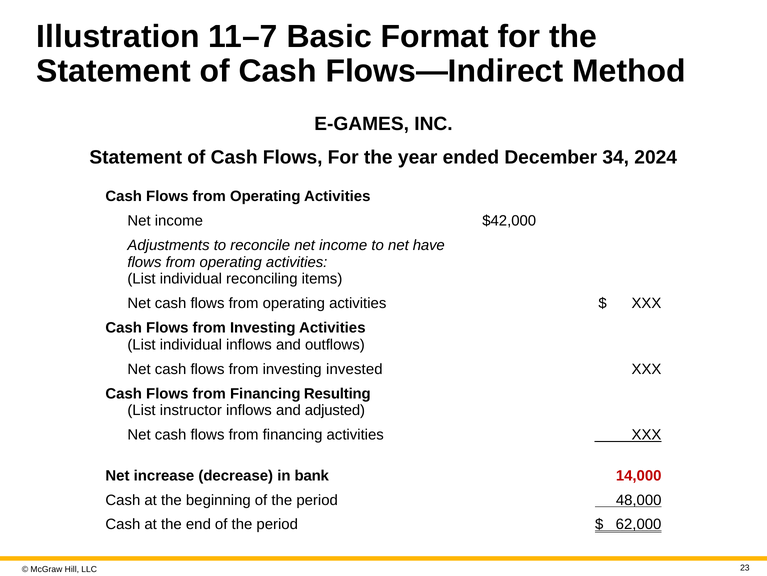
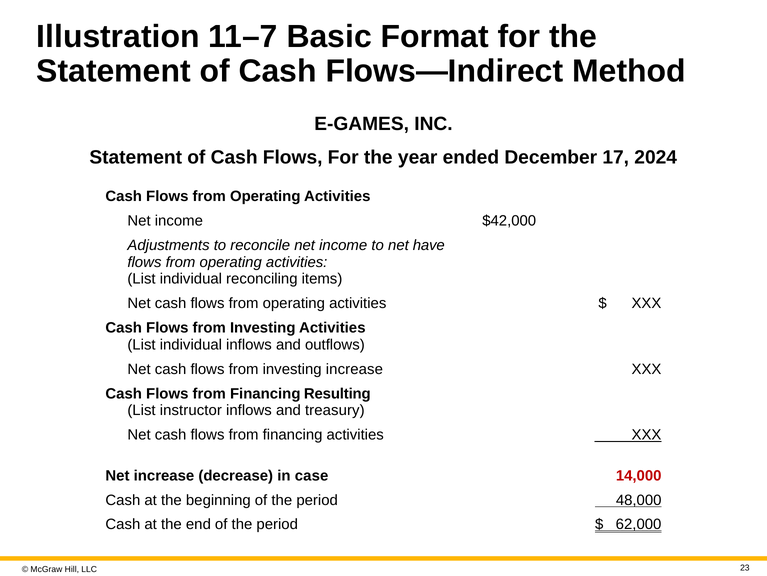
34: 34 -> 17
investing invested: invested -> increase
adjusted: adjusted -> treasury
bank: bank -> case
